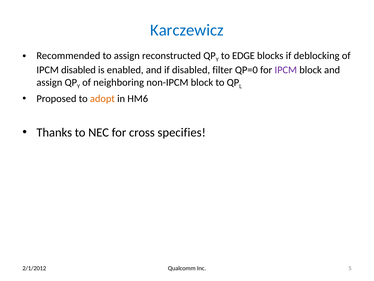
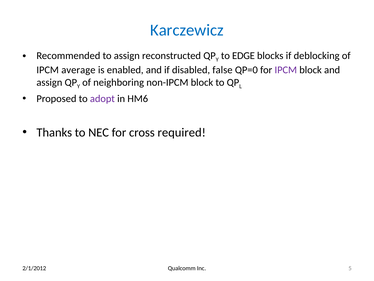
IPCM disabled: disabled -> average
filter: filter -> false
adopt colour: orange -> purple
specifies: specifies -> required
